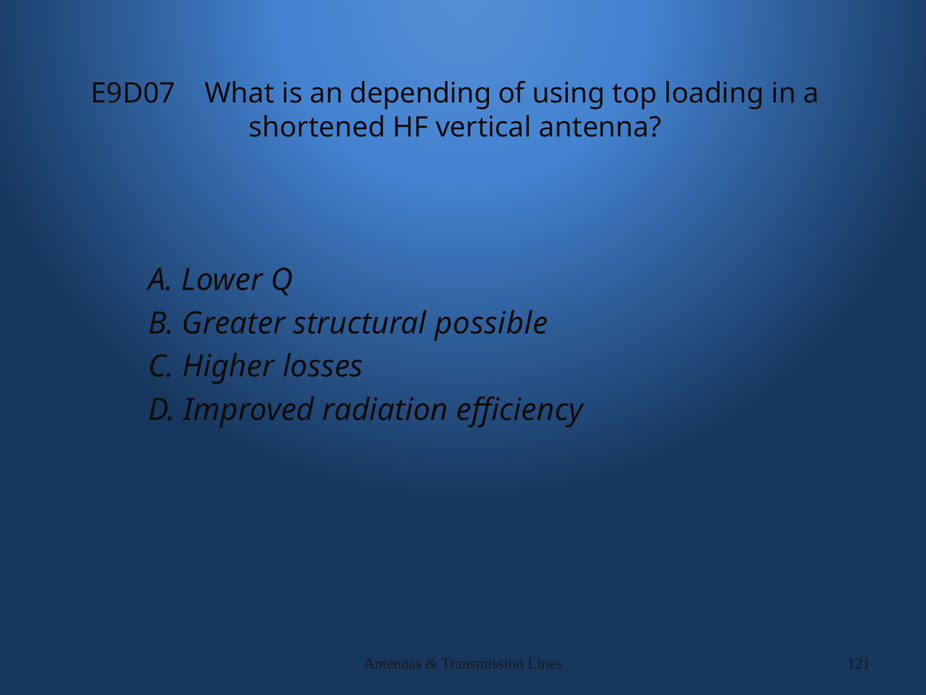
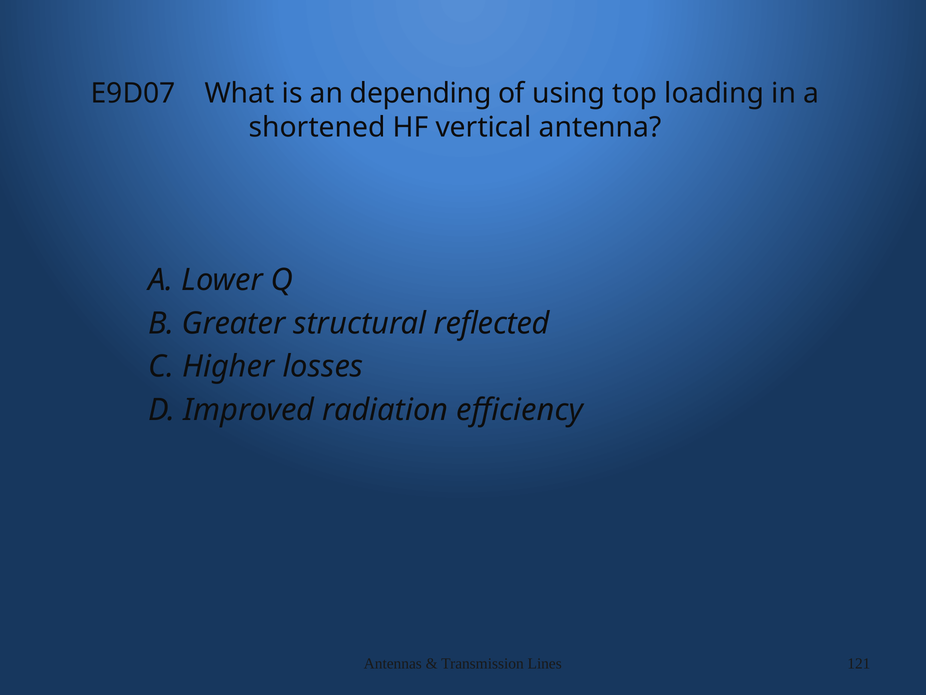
possible: possible -> reflected
